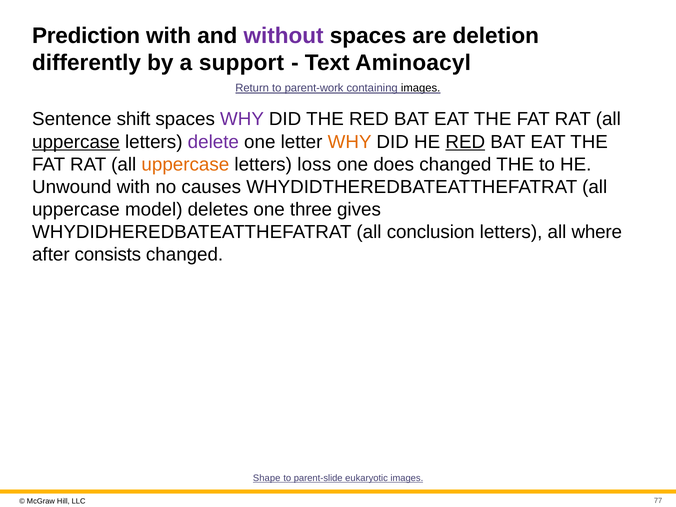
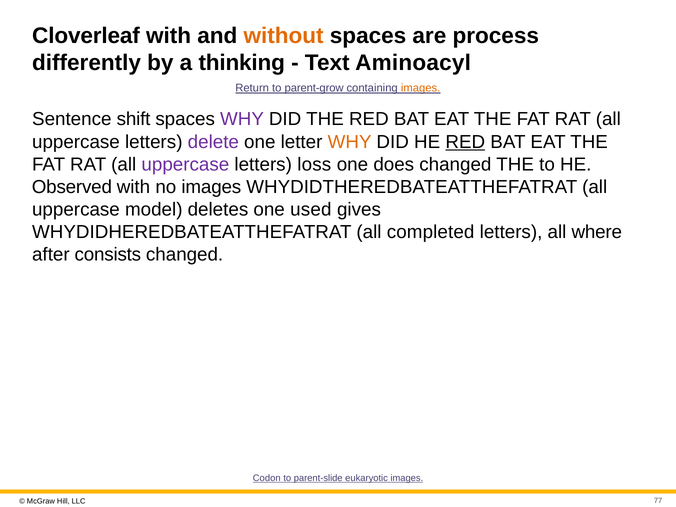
Prediction: Prediction -> Cloverleaf
without colour: purple -> orange
deletion: deletion -> process
support: support -> thinking
parent-work: parent-work -> parent-grow
images at (421, 88) colour: black -> orange
uppercase at (76, 142) underline: present -> none
uppercase at (185, 164) colour: orange -> purple
Unwound: Unwound -> Observed
no causes: causes -> images
three: three -> used
conclusion: conclusion -> completed
Shape: Shape -> Codon
